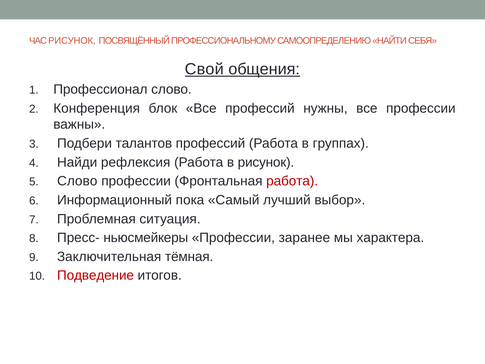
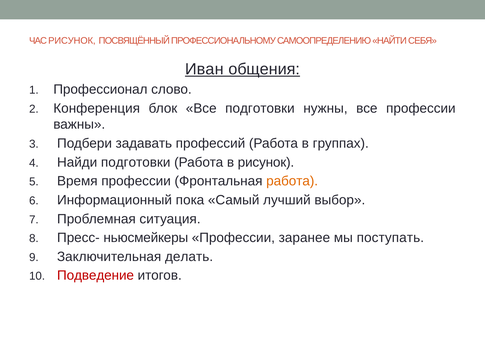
Свой: Свой -> Иван
Все профессий: профессий -> подготовки
талантов: талантов -> задавать
Найди рефлексия: рефлексия -> подготовки
Слово at (77, 181): Слово -> Время
работа at (292, 181) colour: red -> orange
характера: характера -> поступать
тёмная: тёмная -> делать
